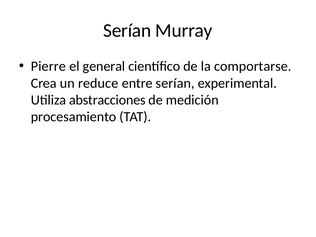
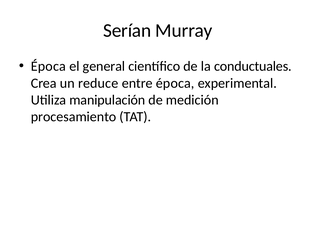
Pierre at (48, 66): Pierre -> Época
comportarse: comportarse -> conductuales
entre serían: serían -> época
abstracciones: abstracciones -> manipulación
